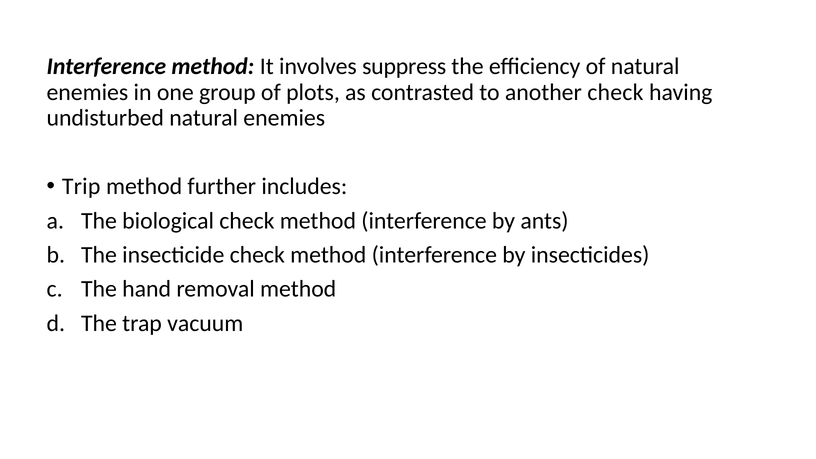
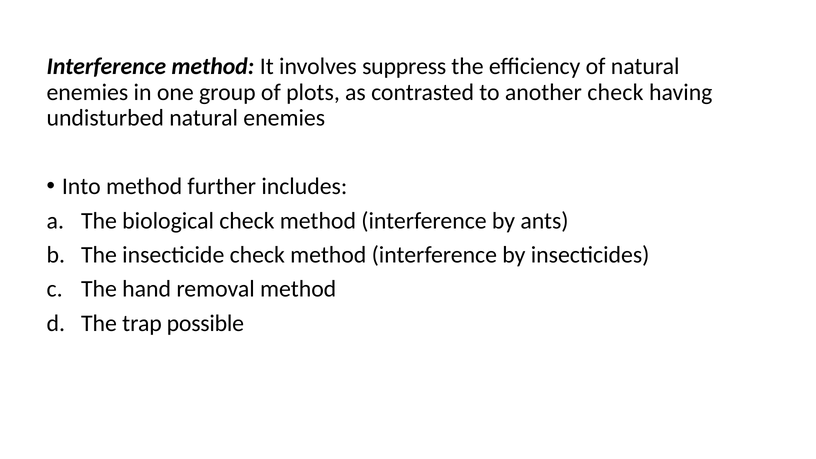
Trip: Trip -> Into
vacuum: vacuum -> possible
